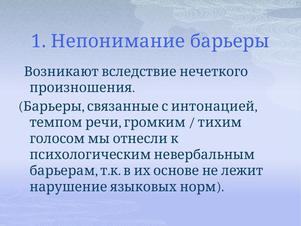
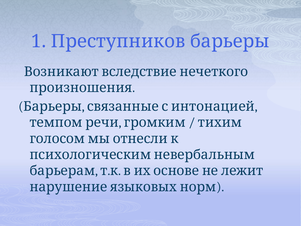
Непонимание: Непонимание -> Преступников
